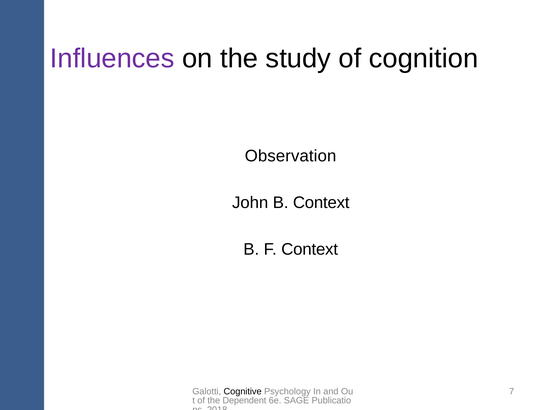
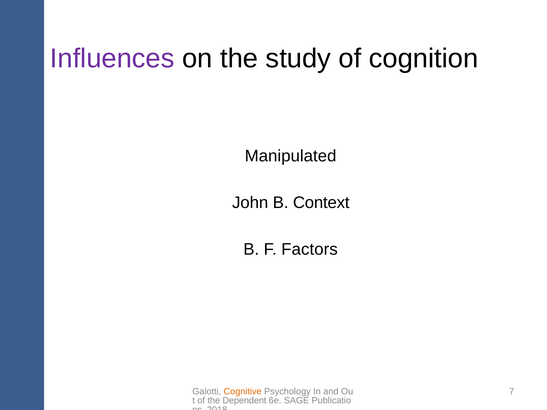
Observation: Observation -> Manipulated
F Context: Context -> Factors
Cognitive colour: black -> orange
